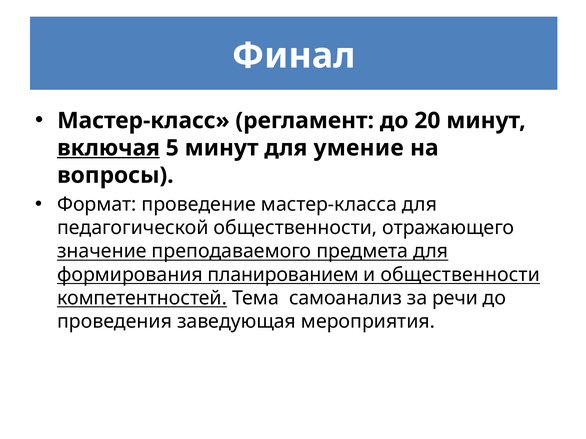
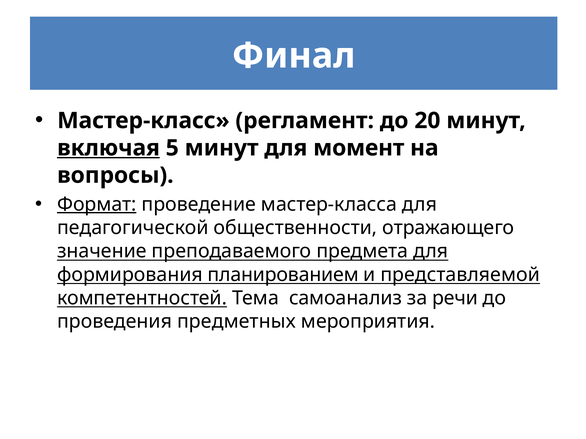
умение: умение -> момент
Формат underline: none -> present
и общественности: общественности -> представляемой
заведующая: заведующая -> предметных
